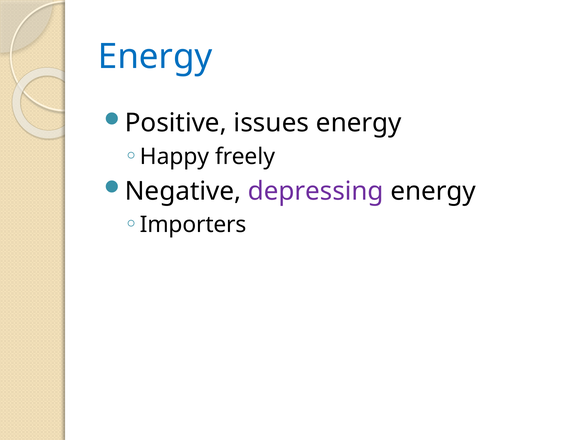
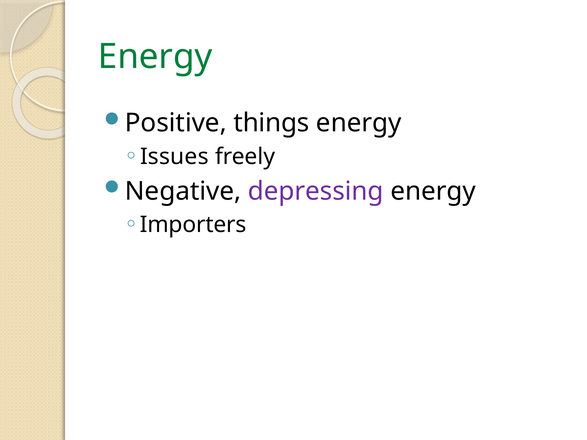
Energy at (155, 57) colour: blue -> green
issues: issues -> things
Happy: Happy -> Issues
